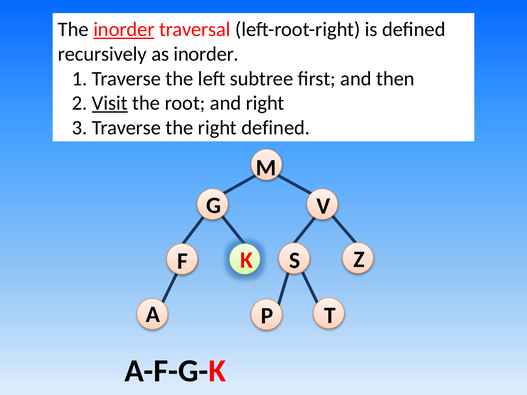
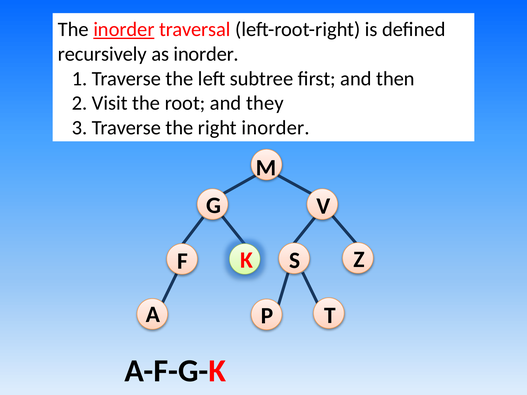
Visit underline: present -> none
and right: right -> they
right defined: defined -> inorder
